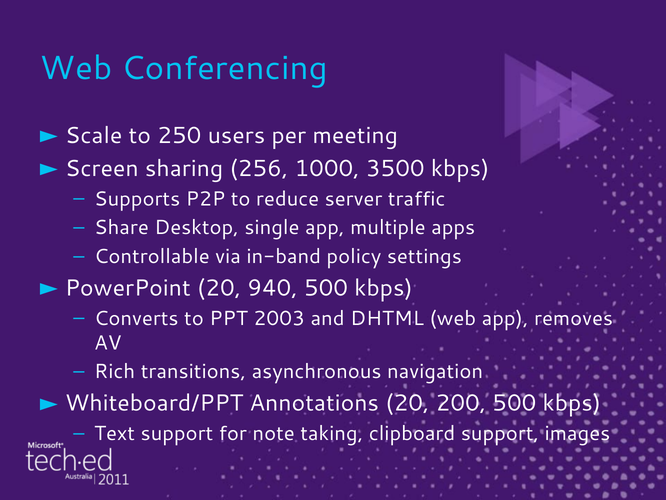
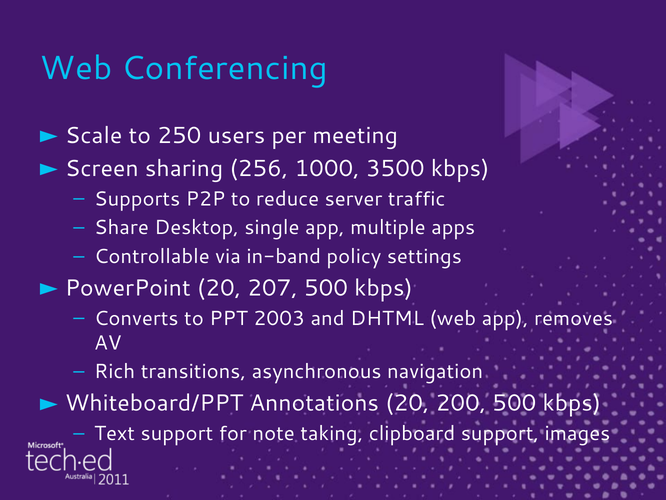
940: 940 -> 207
